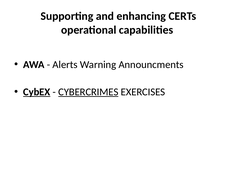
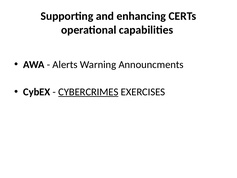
CybEX underline: present -> none
